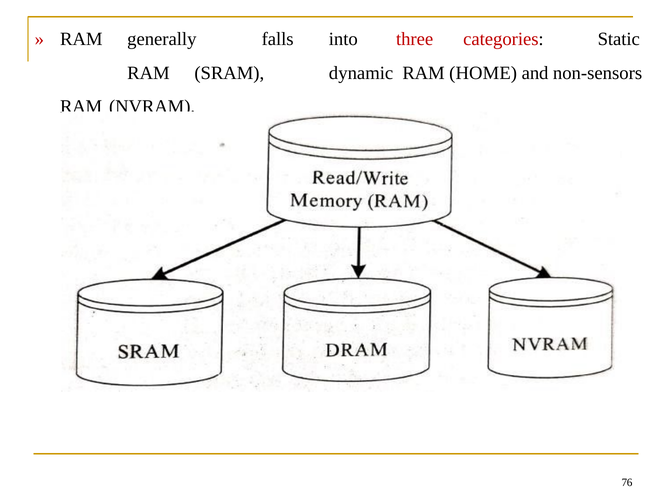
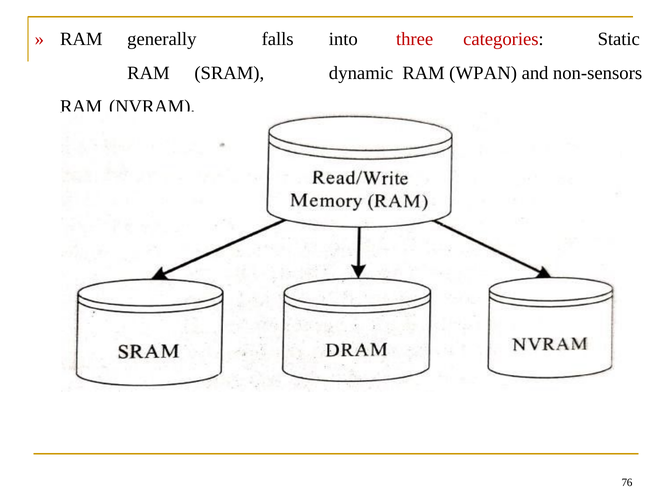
HOME: HOME -> WPAN
